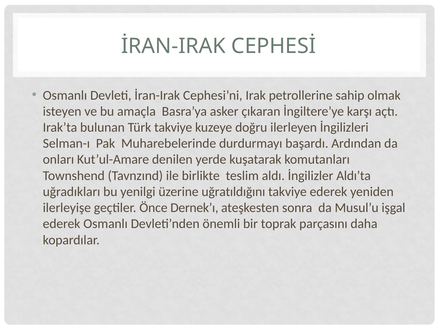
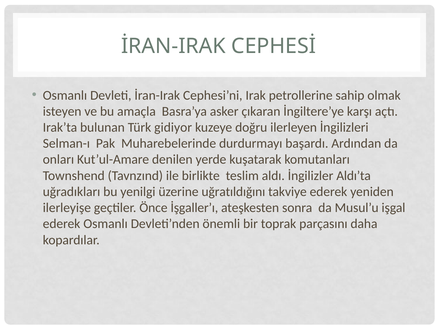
Türk takviye: takviye -> gidiyor
Dernek’ı: Dernek’ı -> İşgaller’ı
